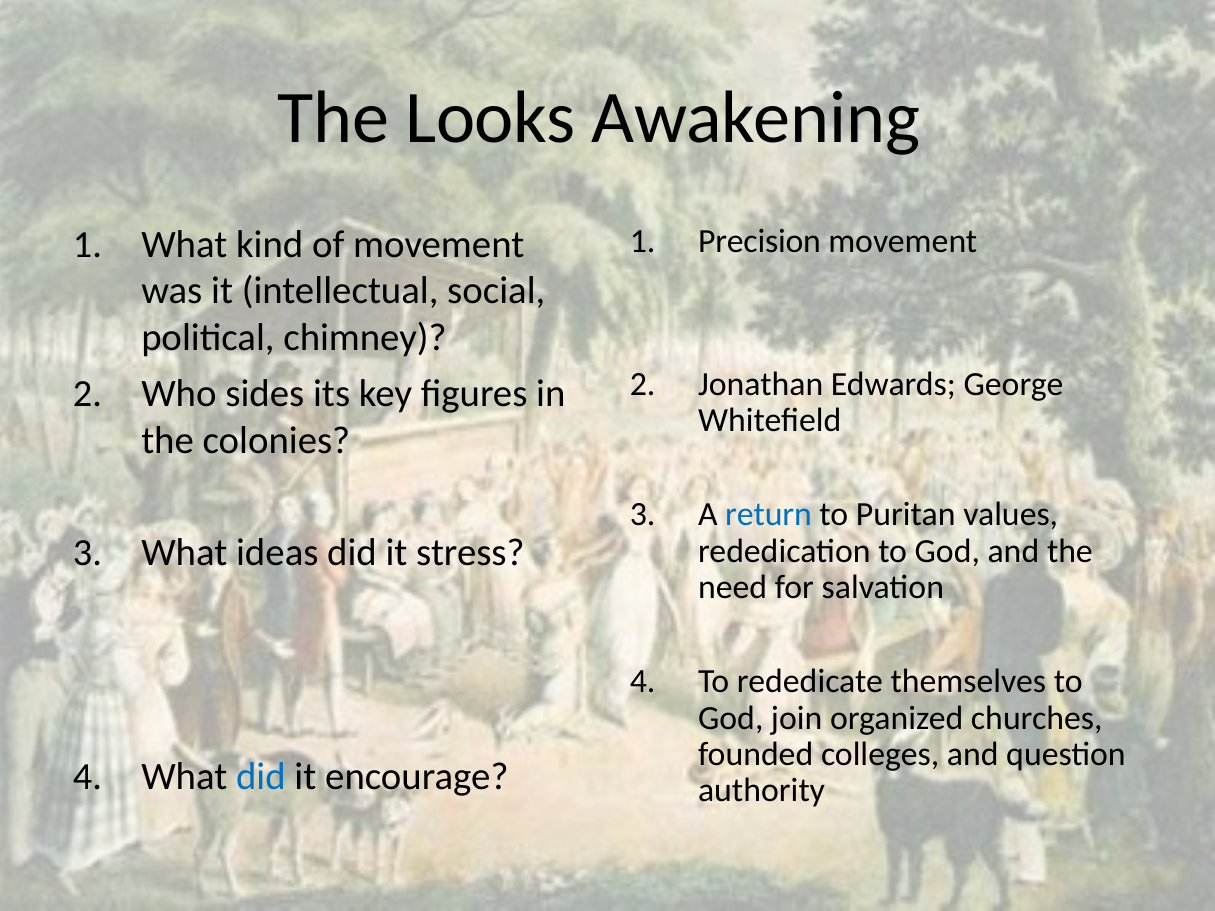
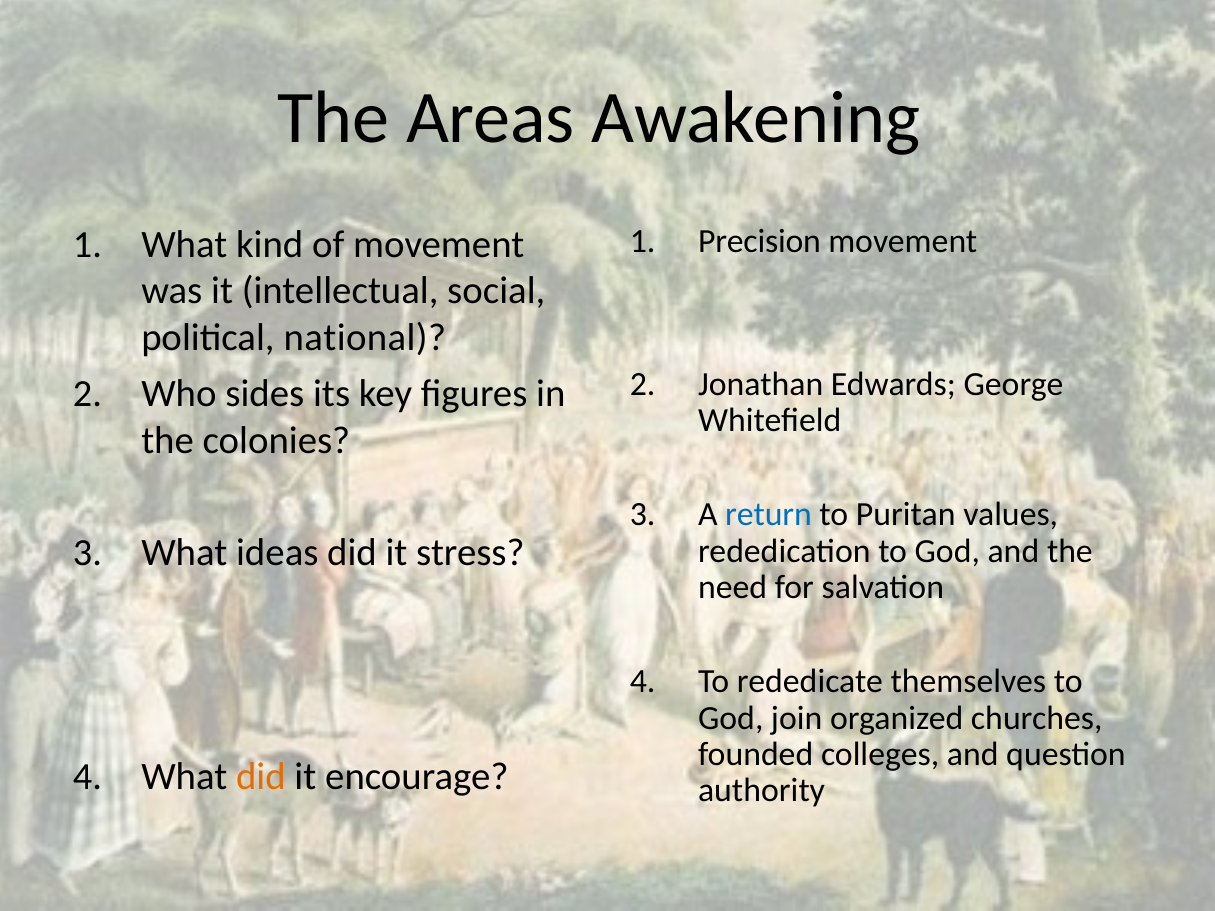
Looks: Looks -> Areas
chimney: chimney -> national
did at (261, 776) colour: blue -> orange
